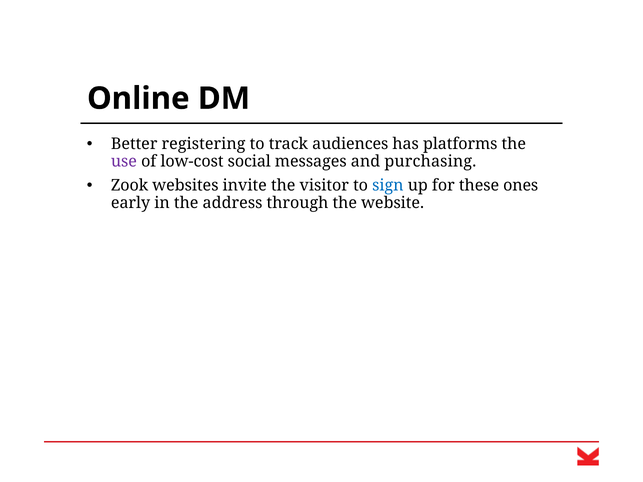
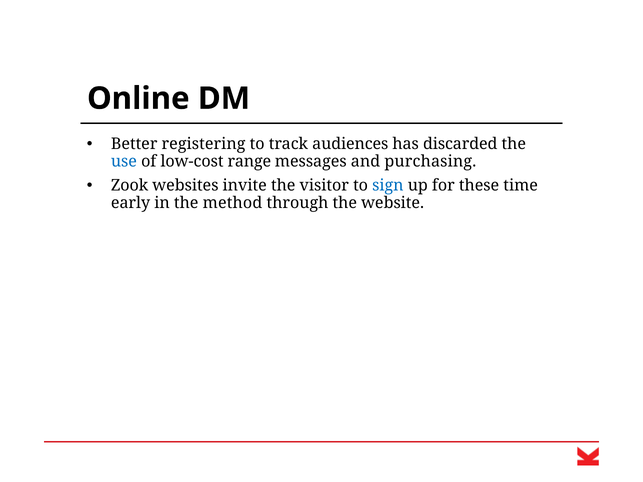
platforms: platforms -> discarded
use colour: purple -> blue
social: social -> range
ones: ones -> time
address: address -> method
